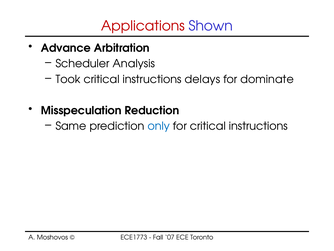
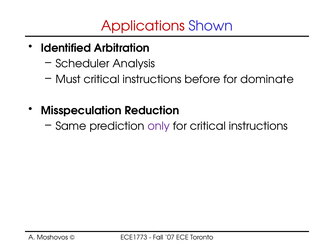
Advance: Advance -> Identified
Took: Took -> Must
delays: delays -> before
only colour: blue -> purple
